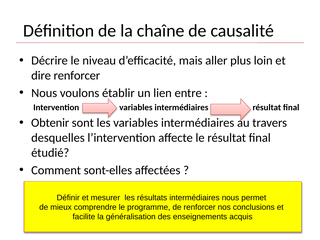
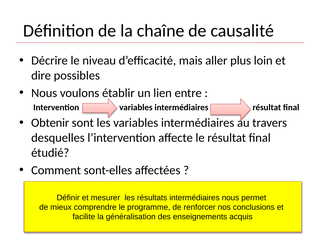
dire renforcer: renforcer -> possibles
